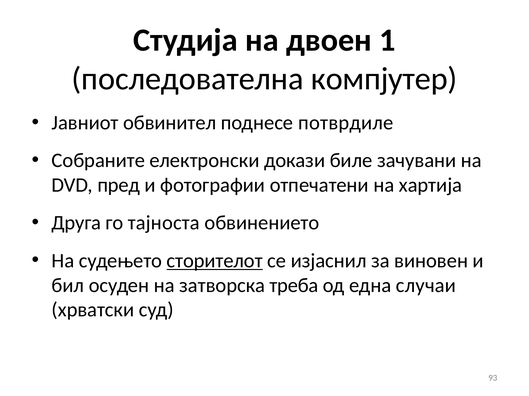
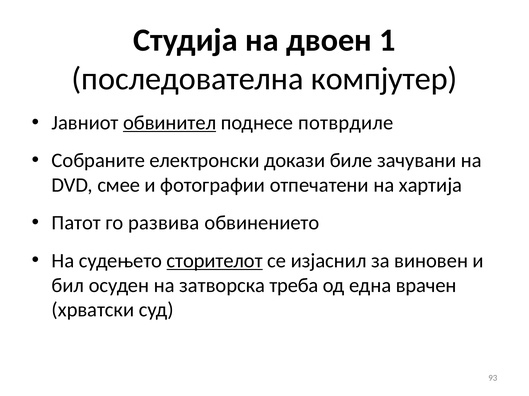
обвинител underline: none -> present
пред: пред -> смее
Друга: Друга -> Патот
тајноста: тајноста -> развива
случаи: случаи -> врачен
